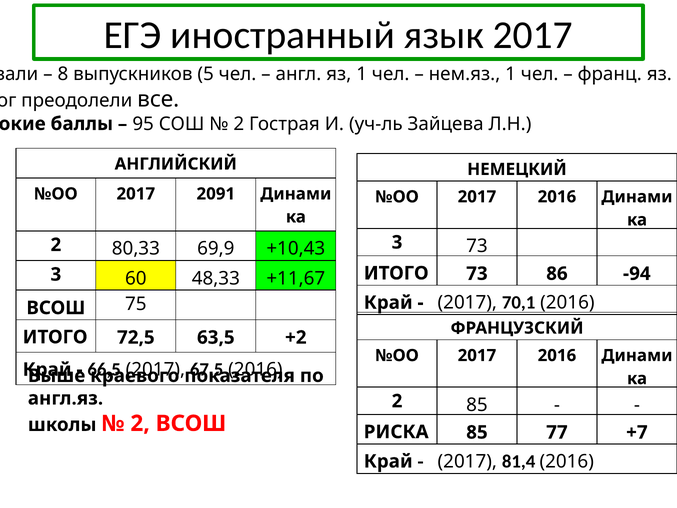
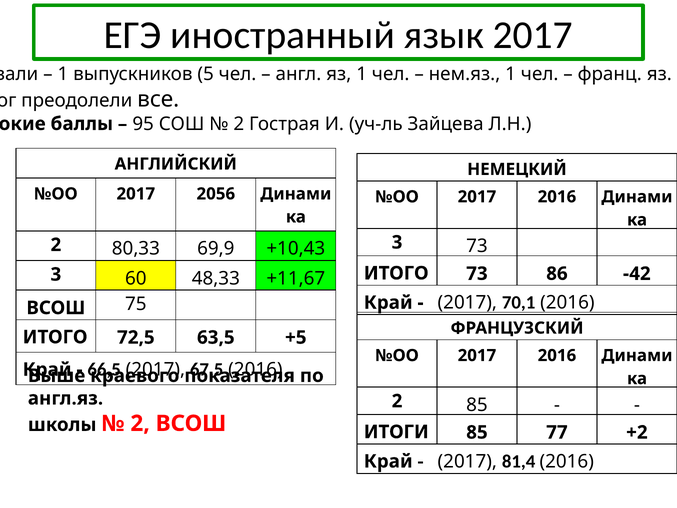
8 at (63, 74): 8 -> 1
2091: 2091 -> 2056
-94: -94 -> -42
+2: +2 -> +5
РИСКА: РИСКА -> ИТОГИ
+7: +7 -> +2
